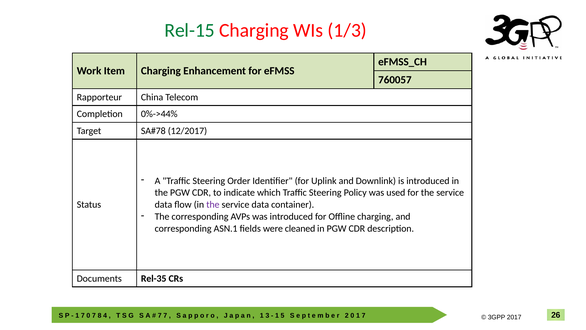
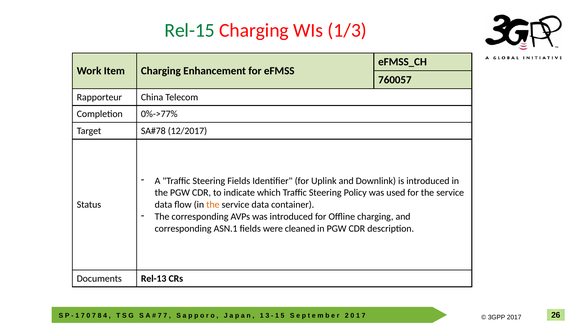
0%->44%: 0%->44% -> 0%->77%
Steering Order: Order -> Fields
the at (213, 204) colour: purple -> orange
Rel-35: Rel-35 -> Rel-13
